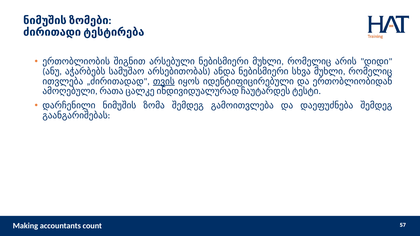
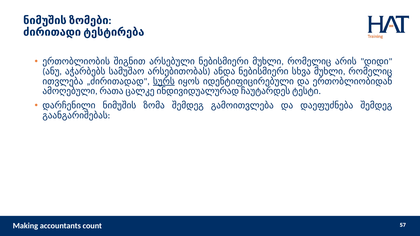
თვის: თვის -> სურს
